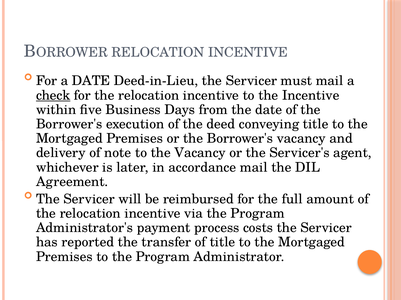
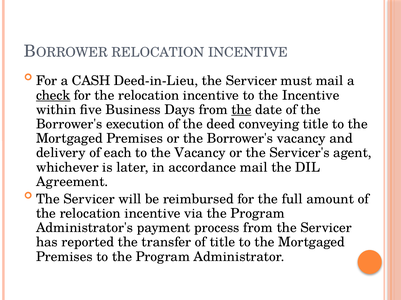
a DATE: DATE -> CASH
the at (241, 110) underline: none -> present
note: note -> each
process costs: costs -> from
